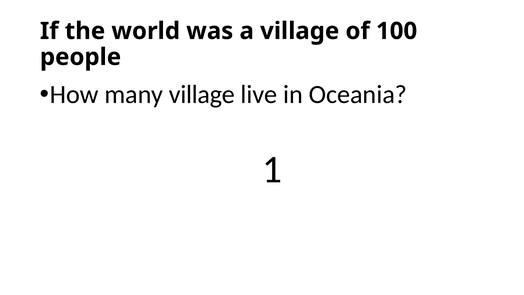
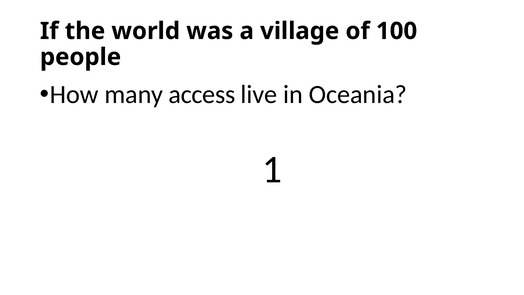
many village: village -> access
